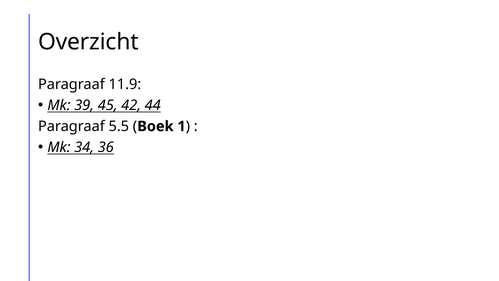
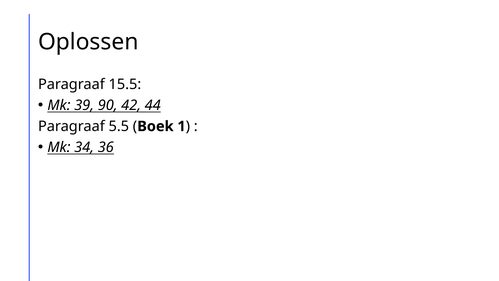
Overzicht: Overzicht -> Oplossen
11.9: 11.9 -> 15.5
45: 45 -> 90
